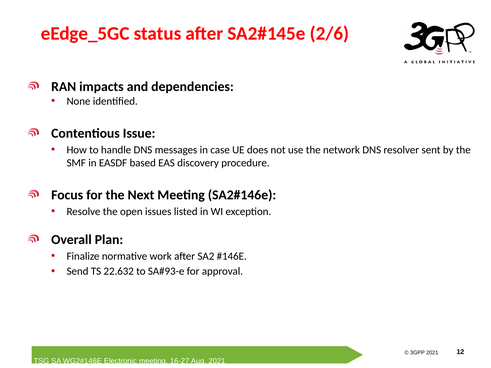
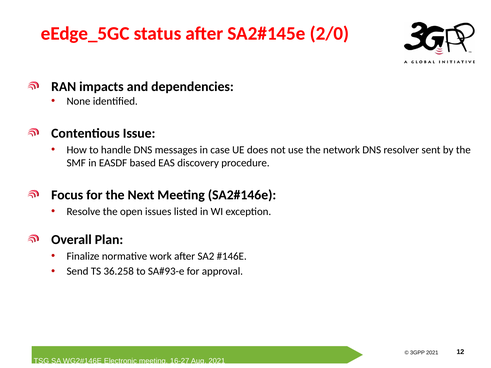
2/6: 2/6 -> 2/0
22.632: 22.632 -> 36.258
